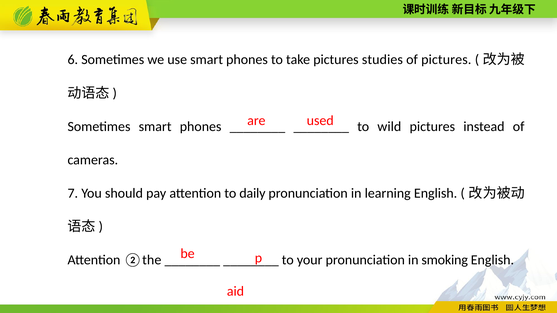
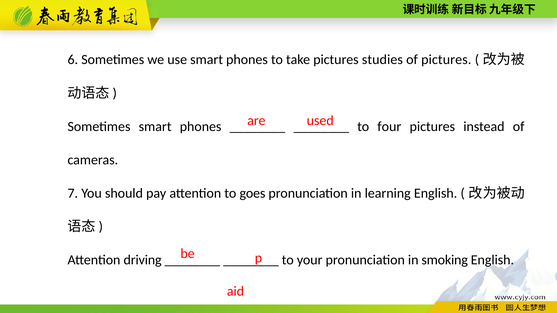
wild: wild -> four
daily: daily -> goes
②the: ②the -> driving
